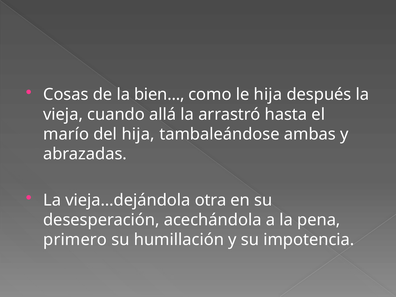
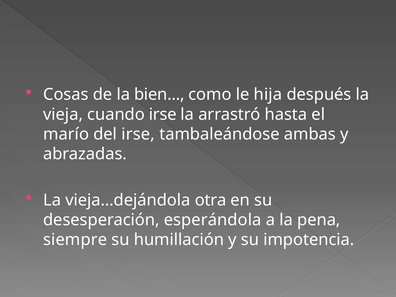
cuando allá: allá -> irse
del hija: hija -> irse
acechándola: acechándola -> esperándola
primero: primero -> siempre
